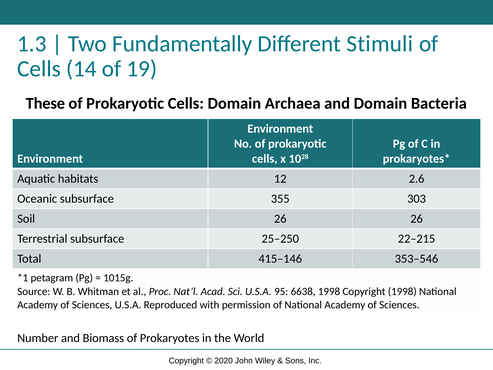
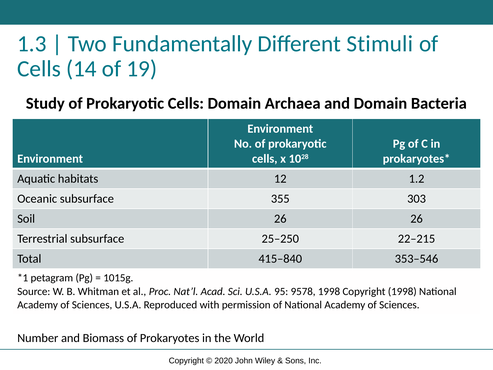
These: These -> Study
2.6: 2.6 -> 1.2
415–146: 415–146 -> 415–840
6638: 6638 -> 9578
